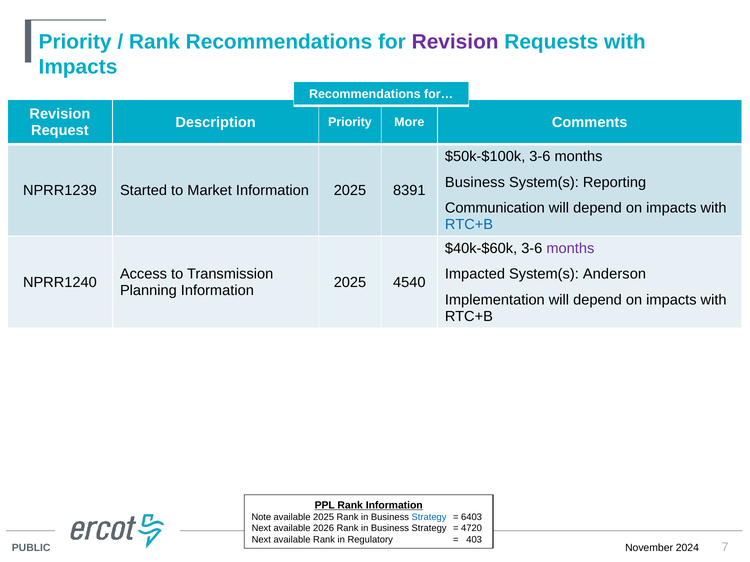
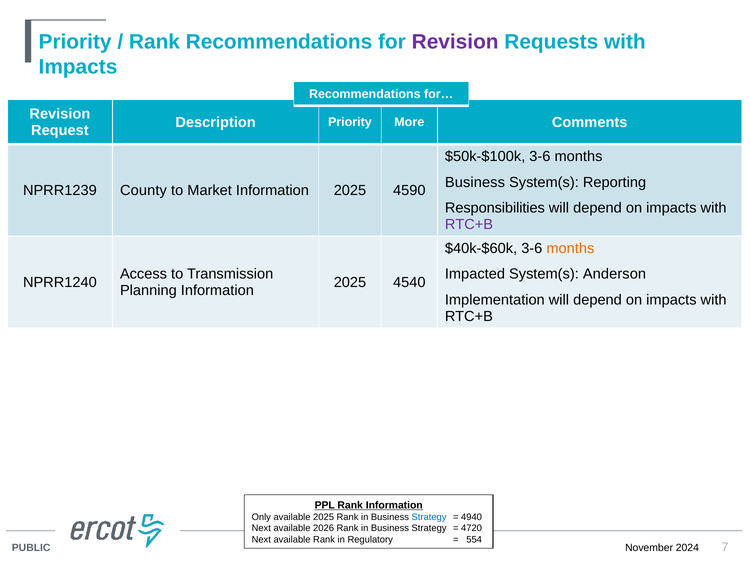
Started: Started -> County
8391: 8391 -> 4590
Communication: Communication -> Responsibilities
RTC+B at (469, 225) colour: blue -> purple
months at (570, 249) colour: purple -> orange
Note: Note -> Only
6403: 6403 -> 4940
403: 403 -> 554
